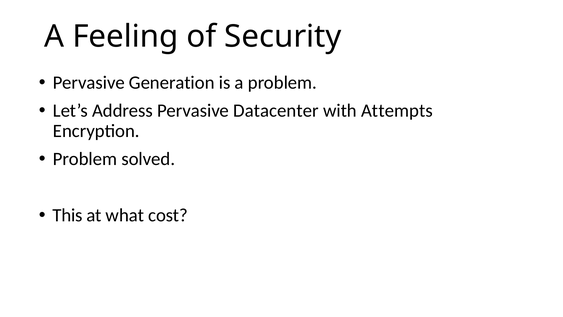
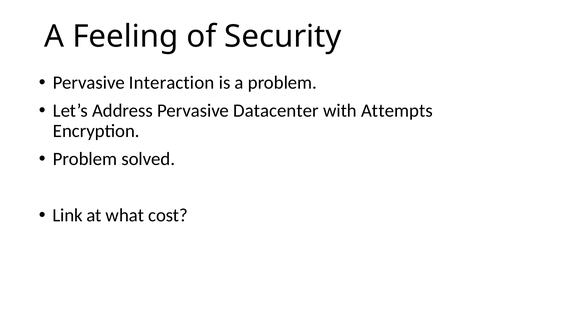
Generation: Generation -> Interaction
This: This -> Link
